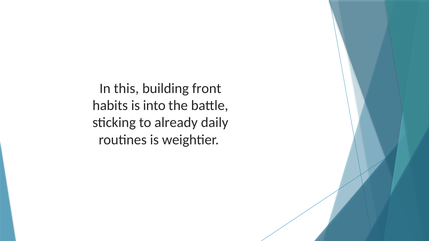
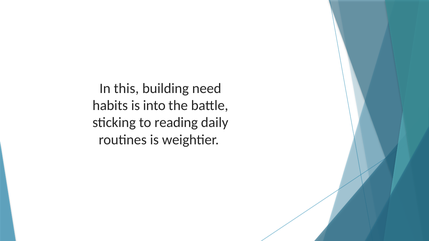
front: front -> need
already: already -> reading
